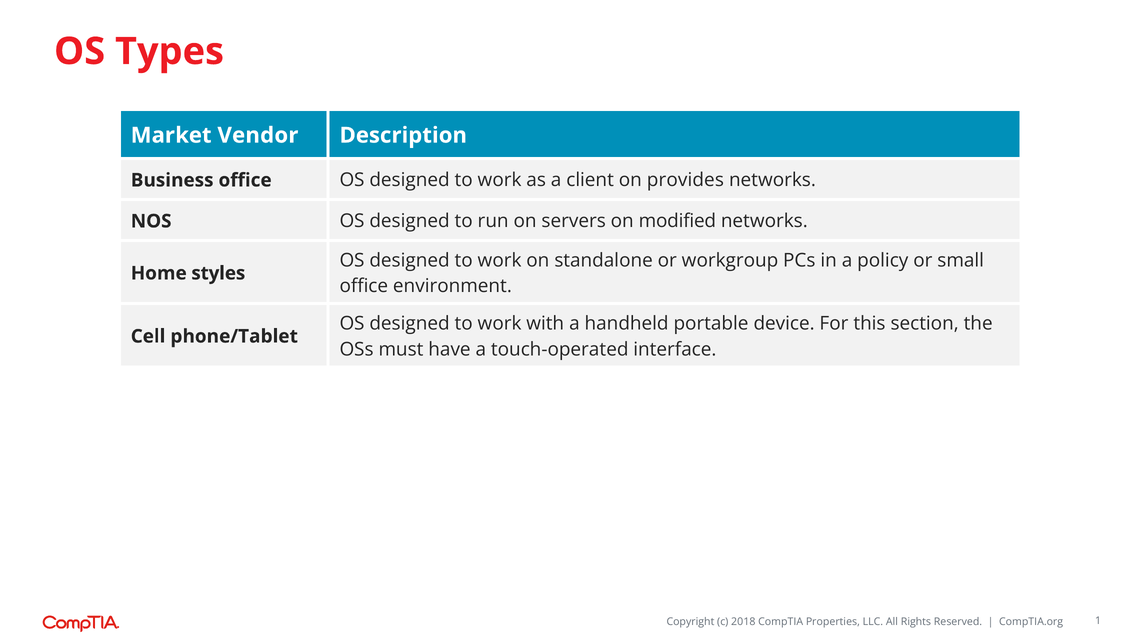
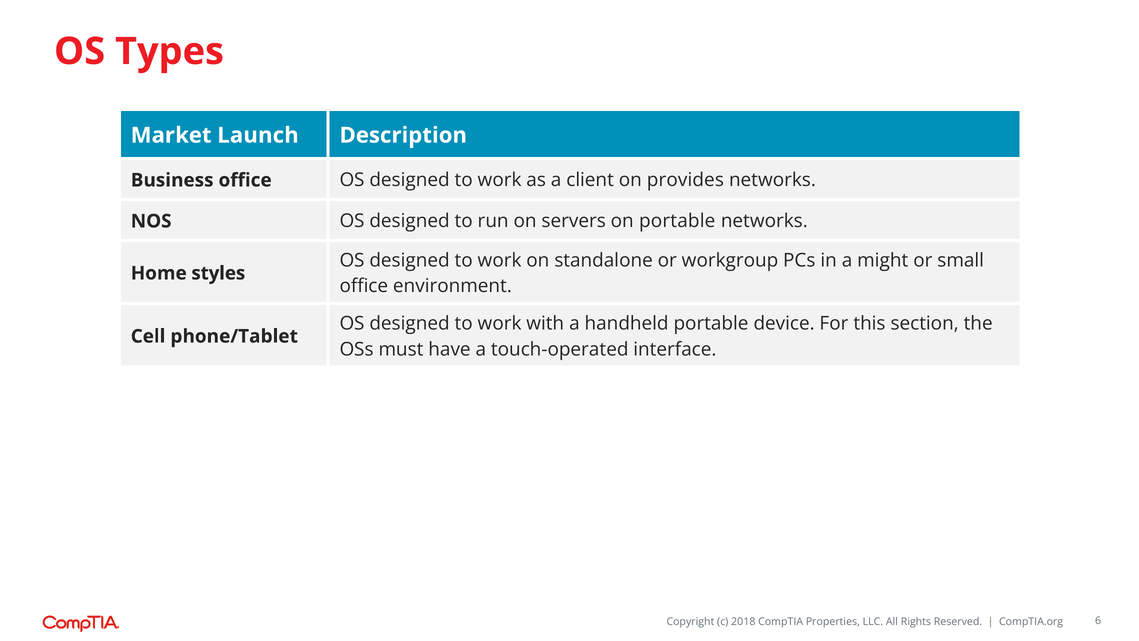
Vendor: Vendor -> Launch
on modified: modified -> portable
policy: policy -> might
1: 1 -> 6
